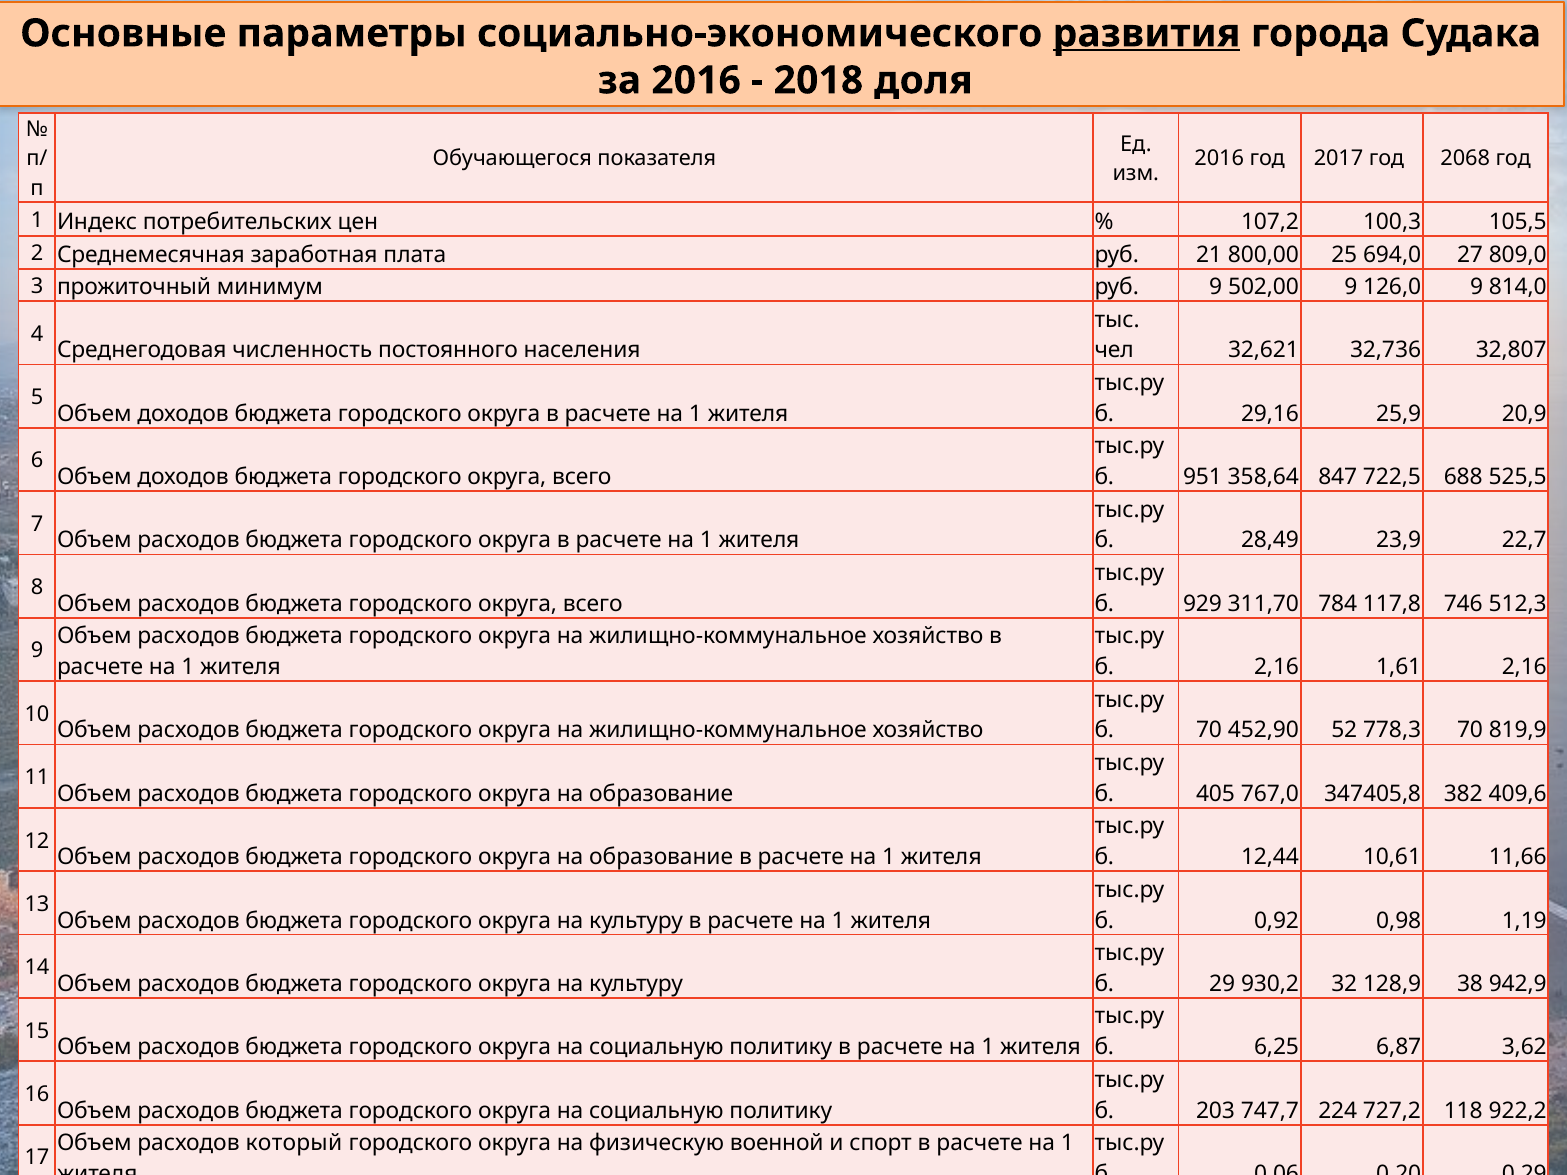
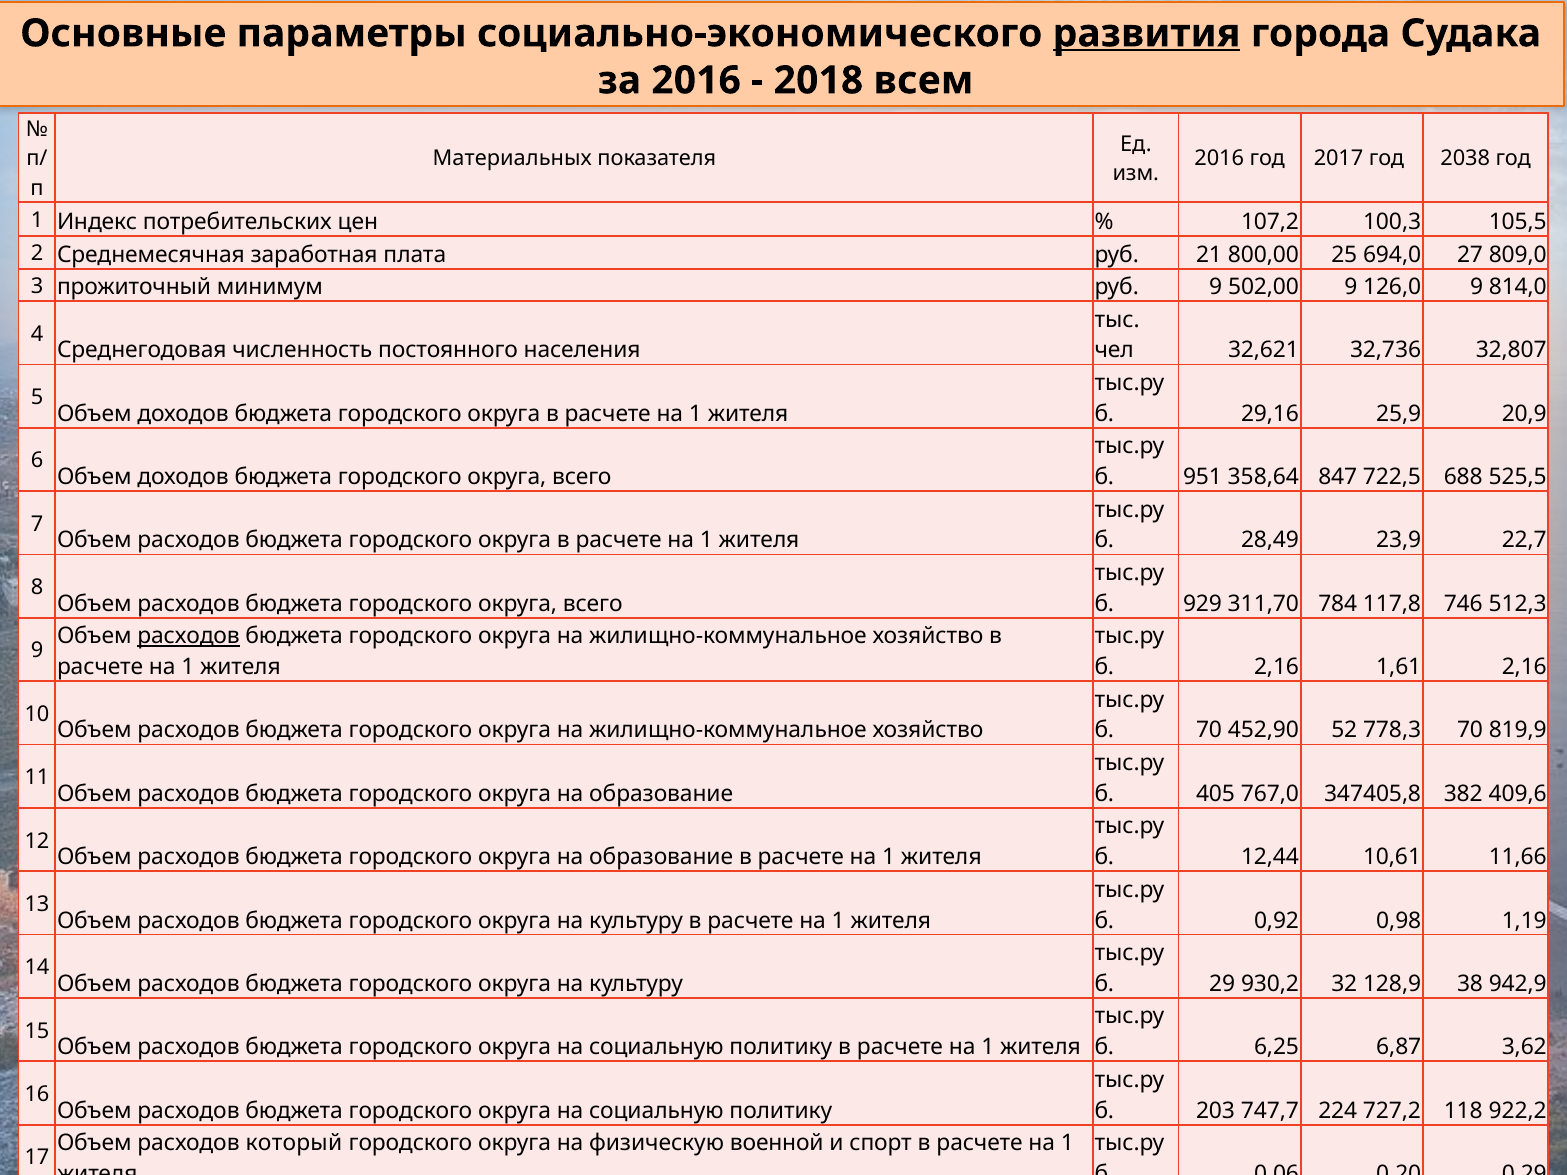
2018 доля: доля -> всем
Обучающегося: Обучающегося -> Материальных
2068: 2068 -> 2038
расходов at (189, 636) underline: none -> present
